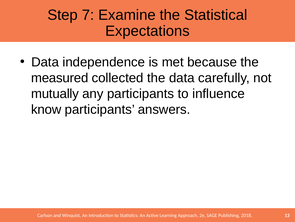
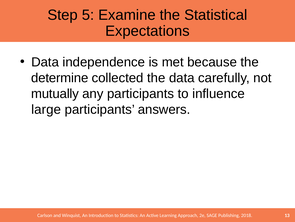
7: 7 -> 5
measured: measured -> determine
know: know -> large
